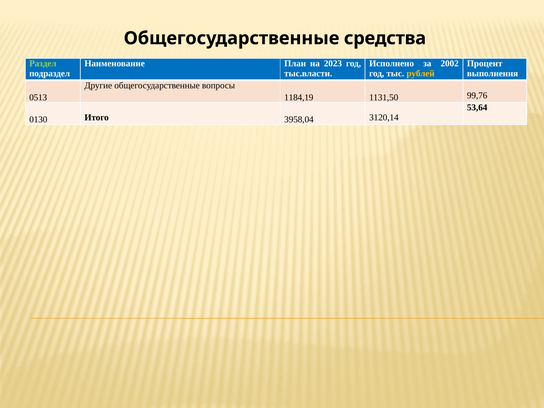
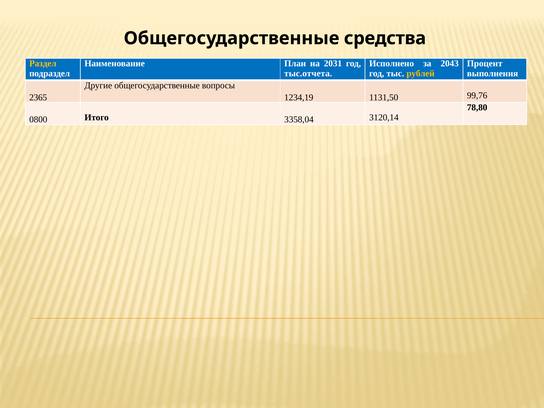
Раздел colour: light green -> yellow
2023: 2023 -> 2031
2002: 2002 -> 2043
тыс.власти: тыс.власти -> тыс.отчета
0513: 0513 -> 2365
1184,19: 1184,19 -> 1234,19
53,64: 53,64 -> 78,80
0130: 0130 -> 0800
3958,04: 3958,04 -> 3358,04
